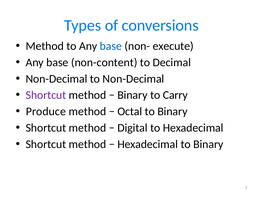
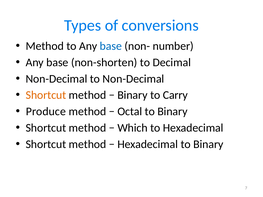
execute: execute -> number
non-content: non-content -> non-shorten
Shortcut at (46, 95) colour: purple -> orange
Digital: Digital -> Which
